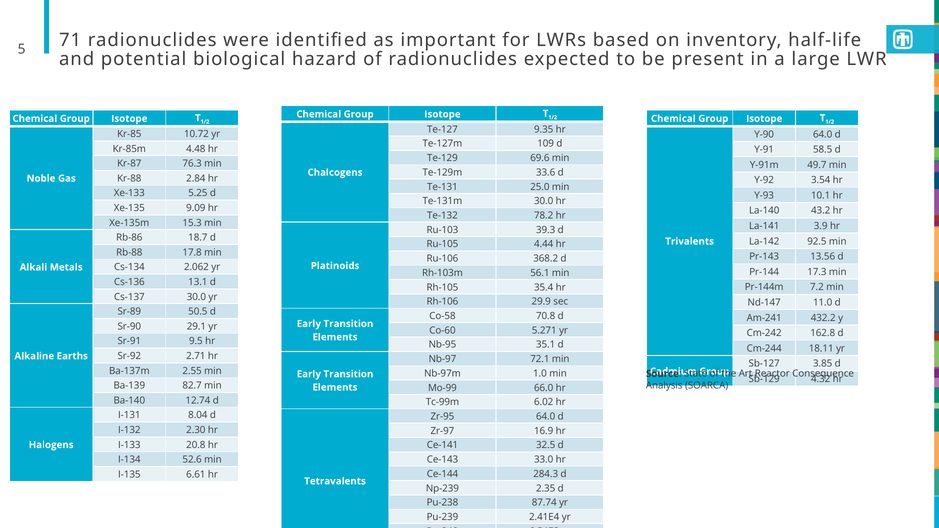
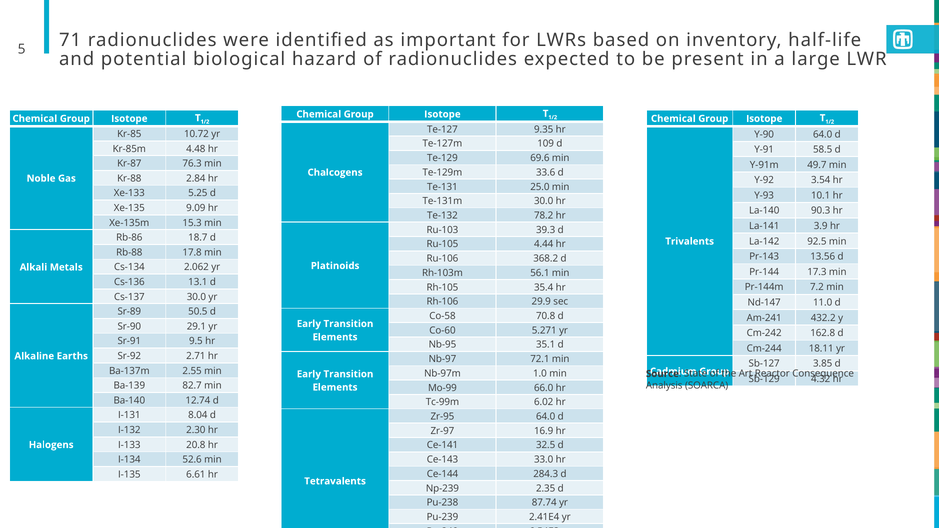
43.2: 43.2 -> 90.3
